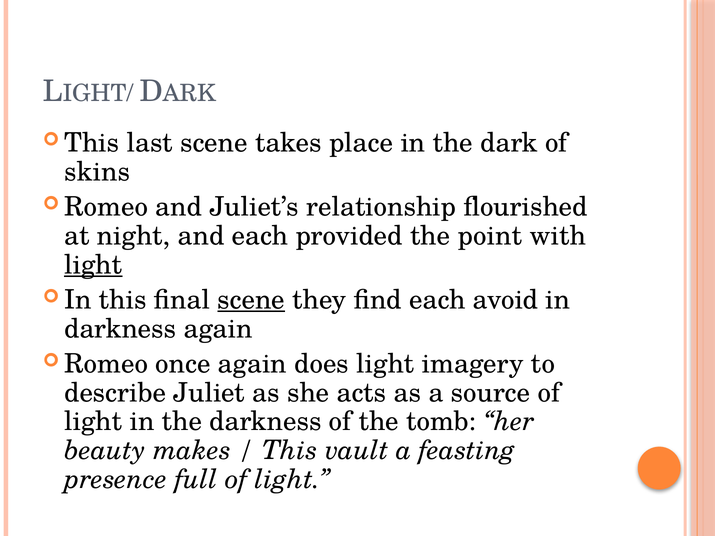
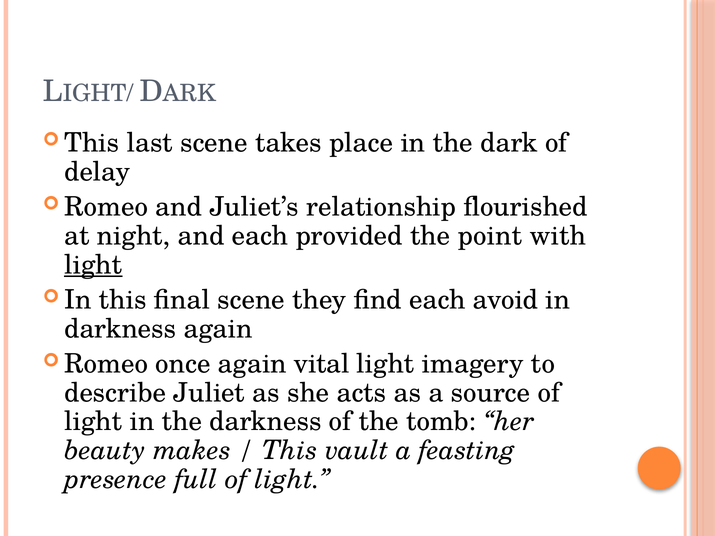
skins: skins -> delay
scene at (251, 300) underline: present -> none
does: does -> vital
